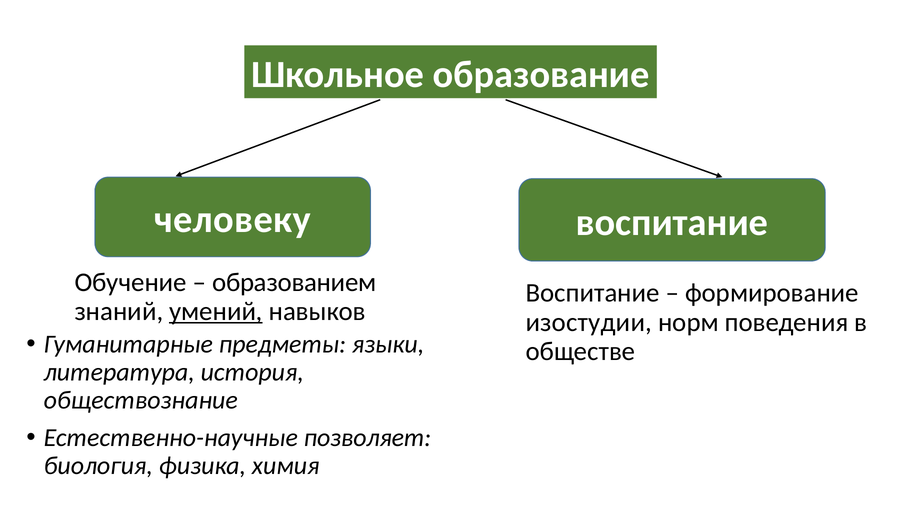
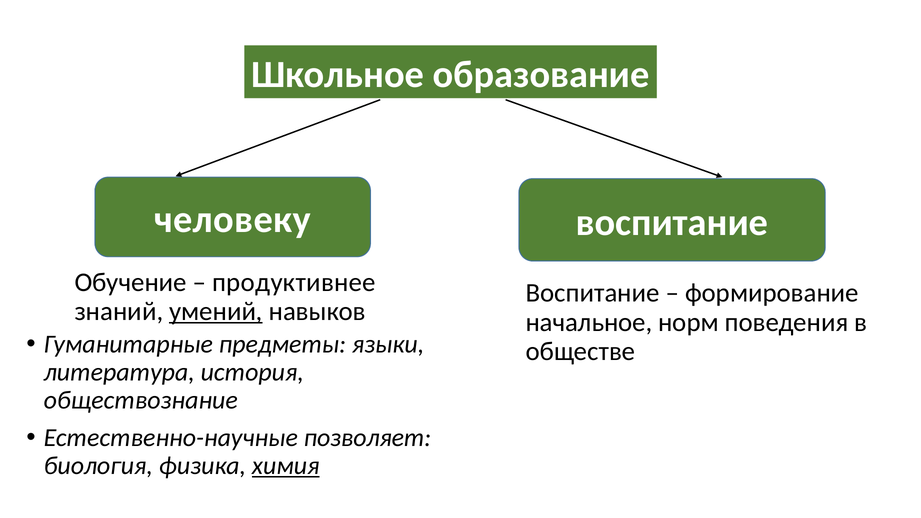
образованием: образованием -> продуктивнее
изостудии: изостудии -> начальное
химия underline: none -> present
